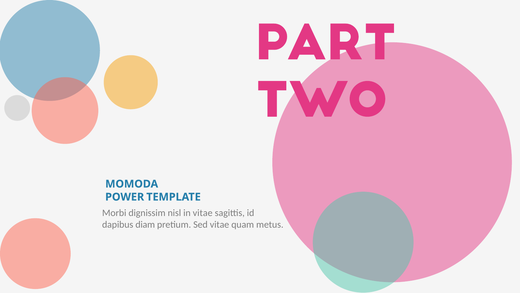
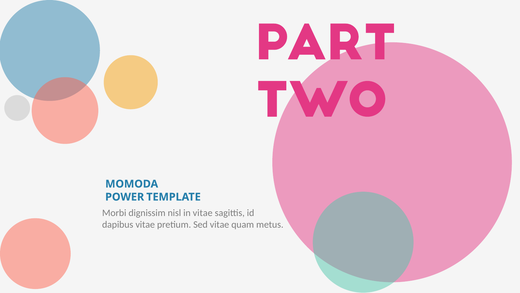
dapibus diam: diam -> vitae
